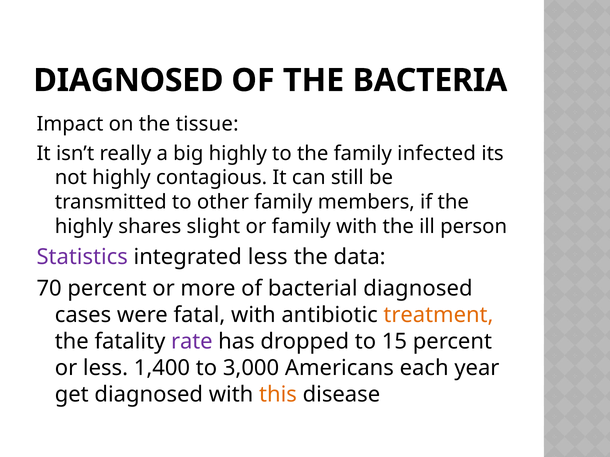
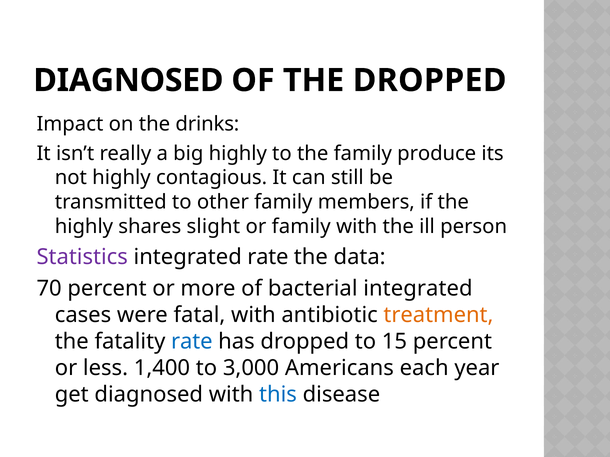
THE BACTERIA: BACTERIA -> DROPPED
tissue: tissue -> drinks
infected: infected -> produce
integrated less: less -> rate
bacterial diagnosed: diagnosed -> integrated
rate at (192, 342) colour: purple -> blue
this colour: orange -> blue
